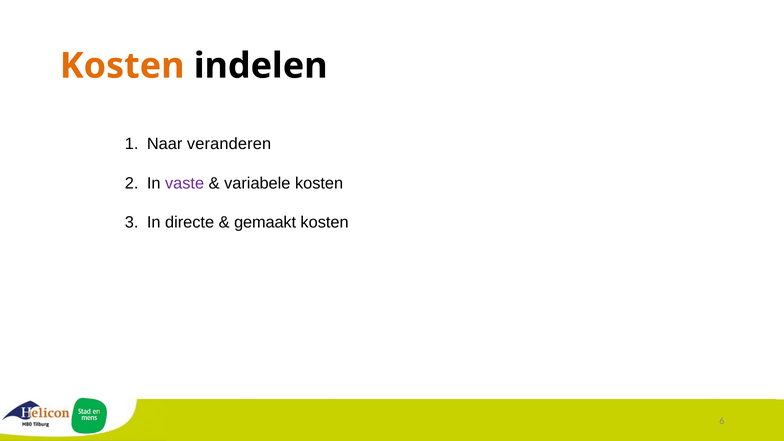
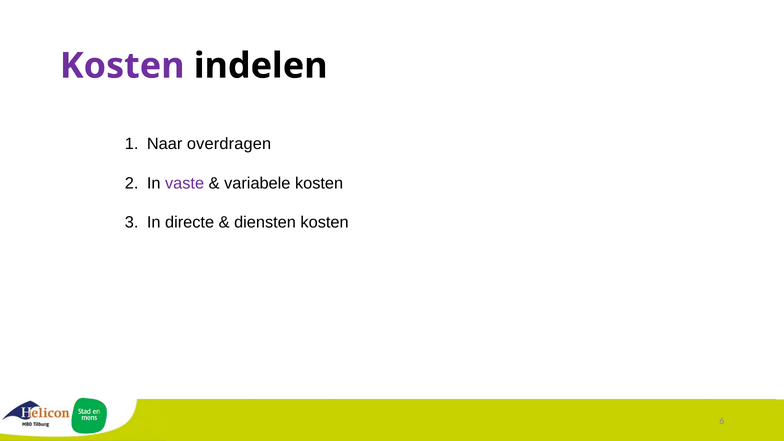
Kosten at (122, 66) colour: orange -> purple
veranderen: veranderen -> overdragen
gemaakt: gemaakt -> diensten
